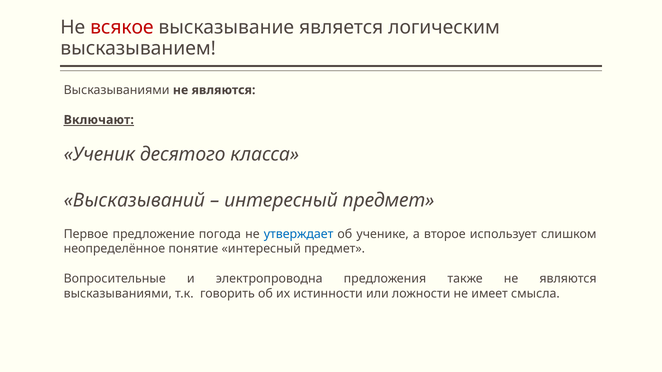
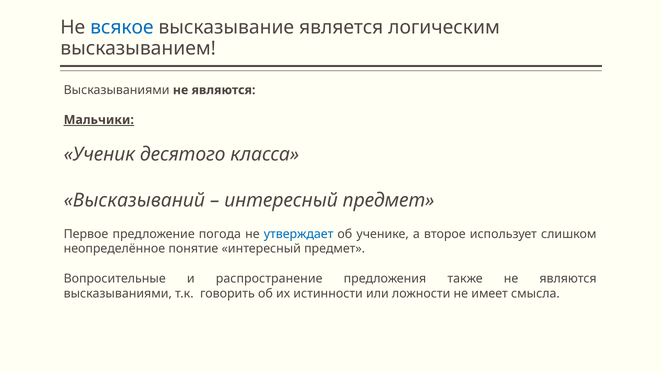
всякое colour: red -> blue
Включают: Включают -> Мальчики
электропроводна: электропроводна -> распространение
